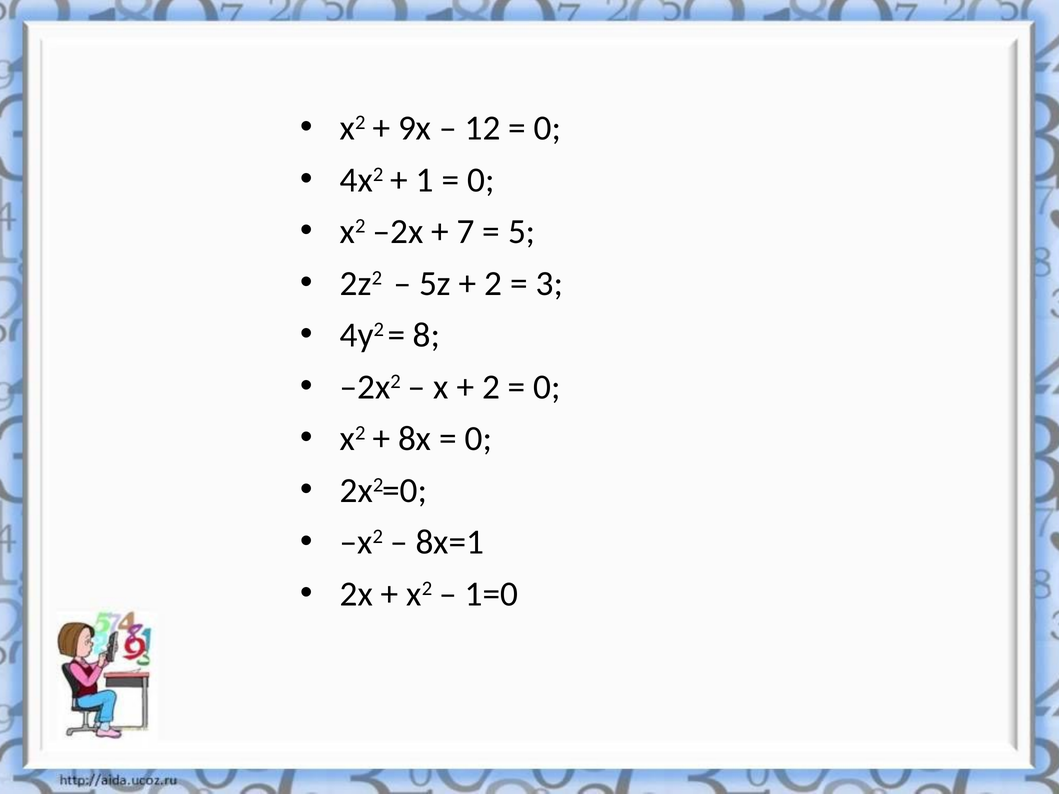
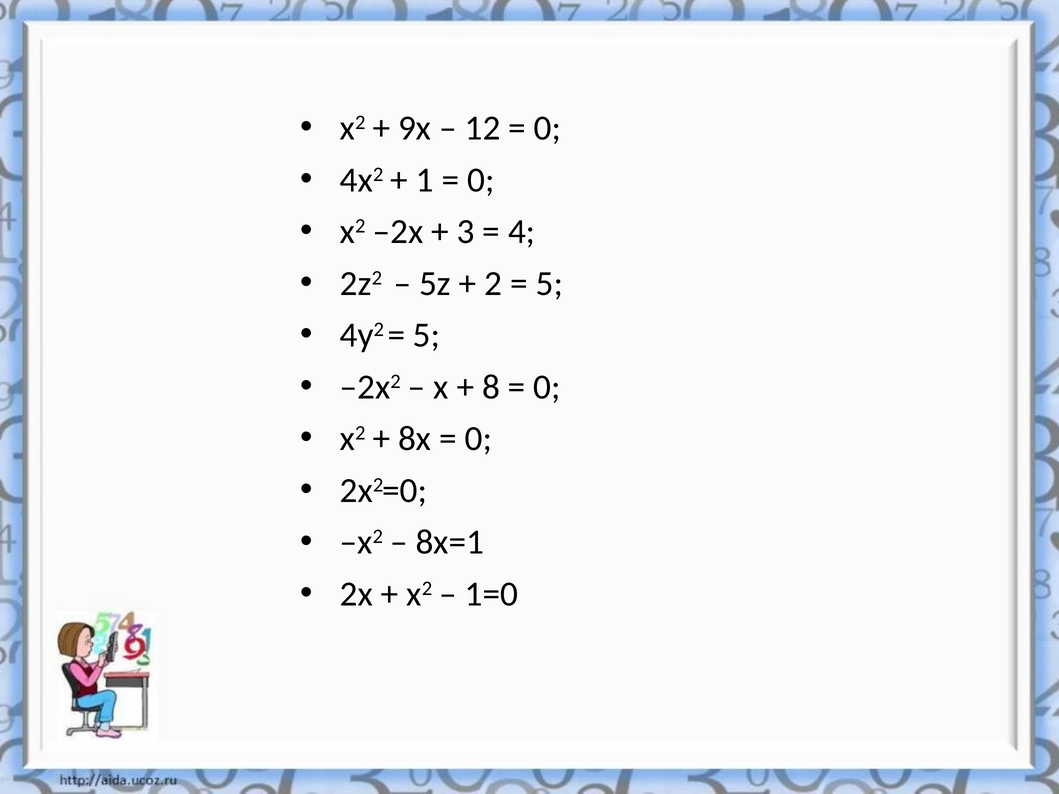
7: 7 -> 3
5: 5 -> 4
3 at (549, 284): 3 -> 5
8 at (427, 335): 8 -> 5
2 at (491, 387): 2 -> 8
